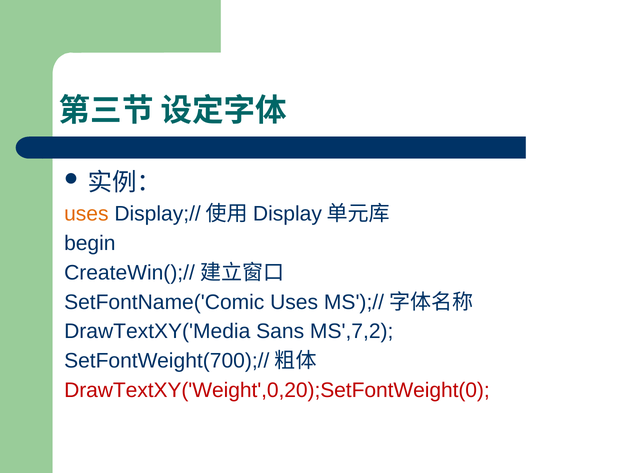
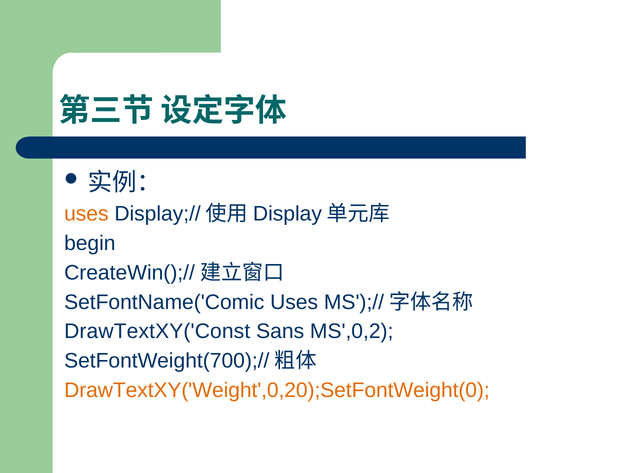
DrawTextXY('Media: DrawTextXY('Media -> DrawTextXY('Const
MS',7,2: MS',7,2 -> MS',0,2
DrawTextXY('Weight',0,20);SetFontWeight(0 colour: red -> orange
